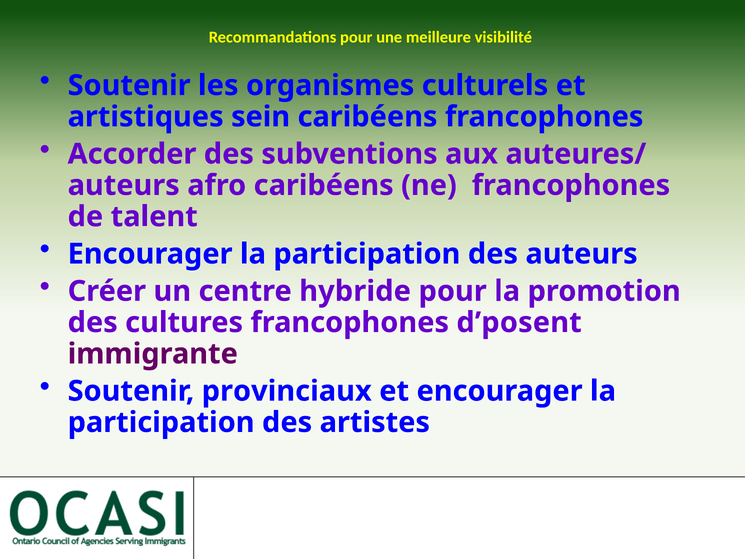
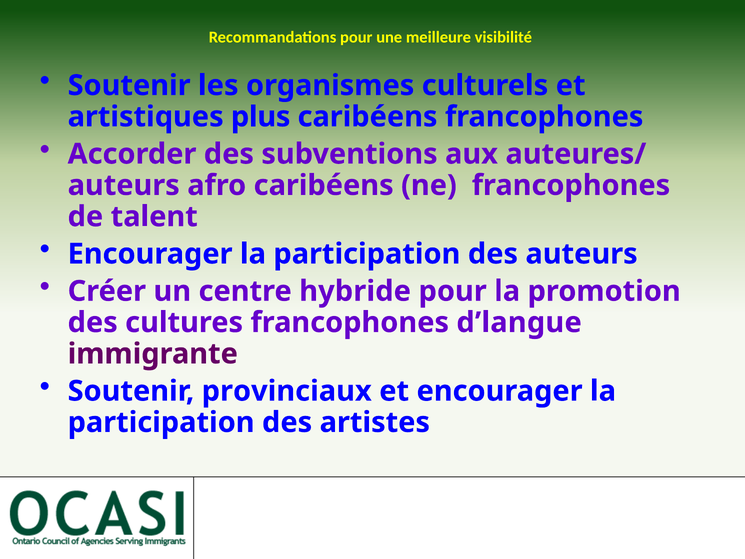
sein: sein -> plus
d’posent: d’posent -> d’langue
